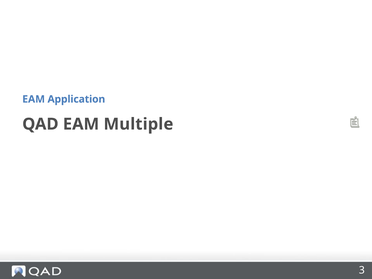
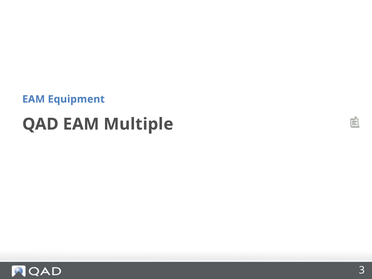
Application: Application -> Equipment
